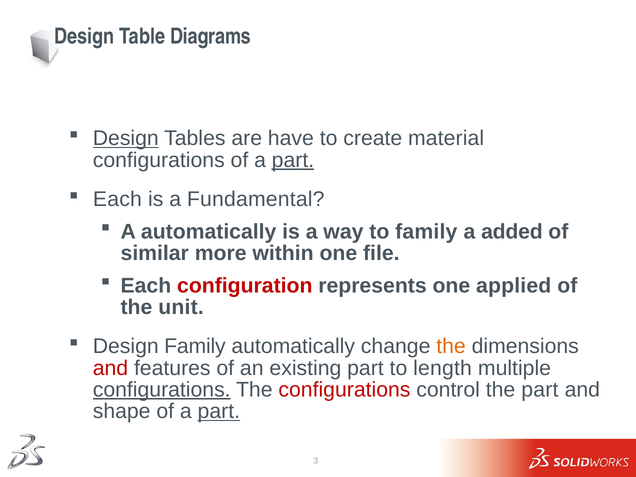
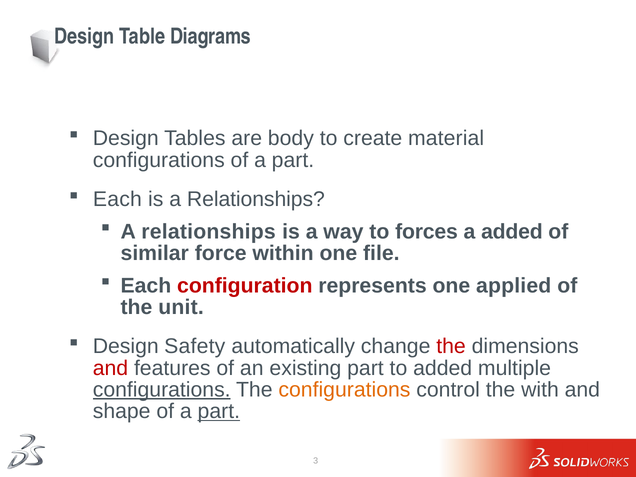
Design at (126, 138) underline: present -> none
have: have -> body
part at (293, 160) underline: present -> none
is a Fundamental: Fundamental -> Relationships
automatically at (209, 232): automatically -> relationships
to family: family -> forces
more: more -> force
Design Family: Family -> Safety
the at (451, 346) colour: orange -> red
to length: length -> added
configurations at (344, 390) colour: red -> orange
the part: part -> with
